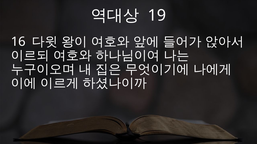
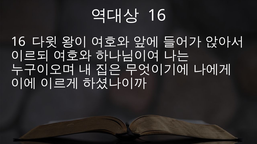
19 at (157, 15): 19 -> 16
